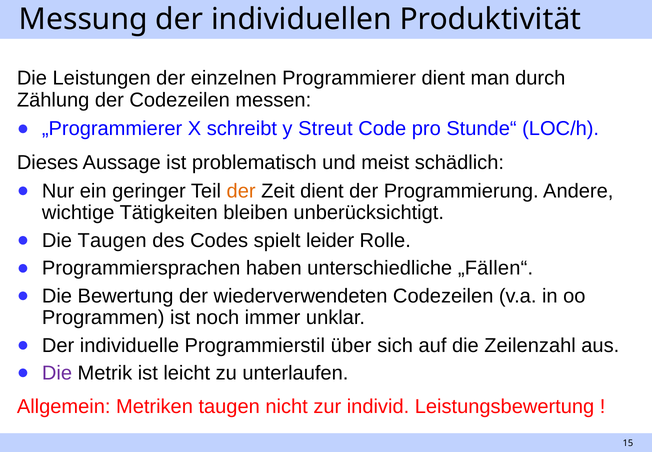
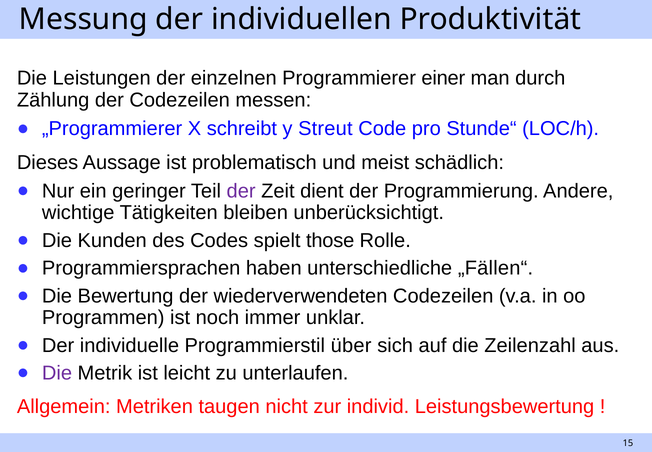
Programmierer dient: dient -> einer
der at (241, 191) colour: orange -> purple
Die Taugen: Taugen -> Kunden
leider: leider -> those
